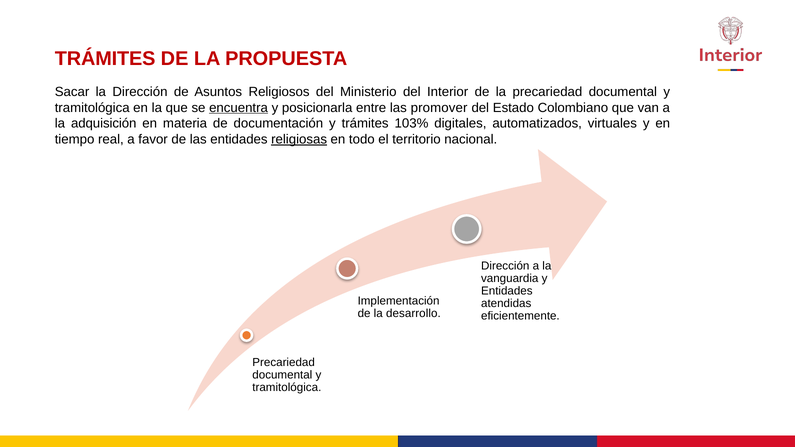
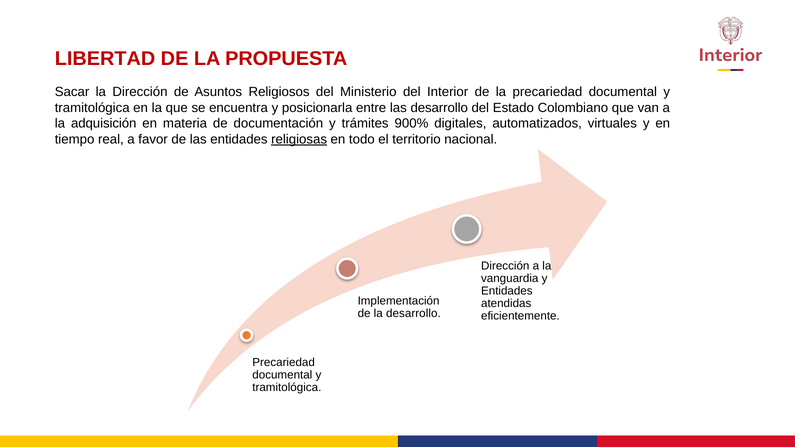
TRÁMITES at (105, 59): TRÁMITES -> LIBERTAD
encuentra underline: present -> none
las promover: promover -> desarrollo
103%: 103% -> 900%
